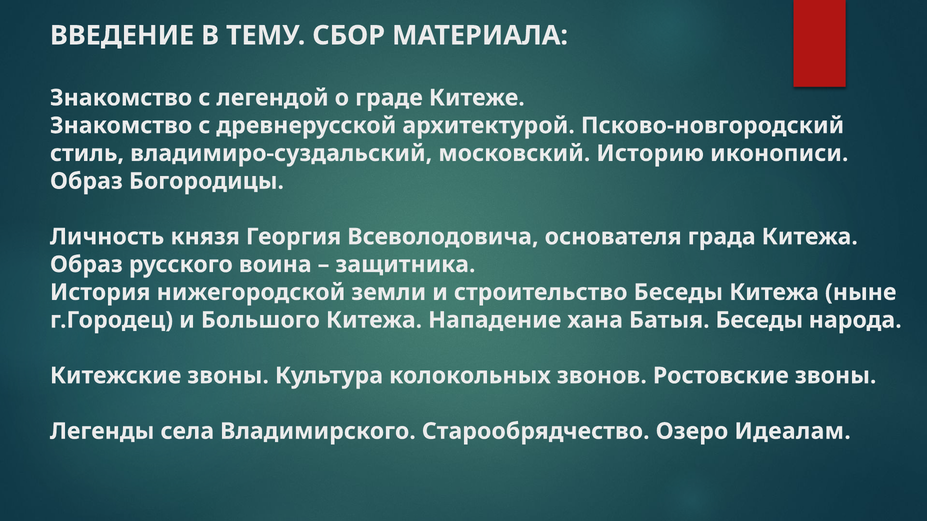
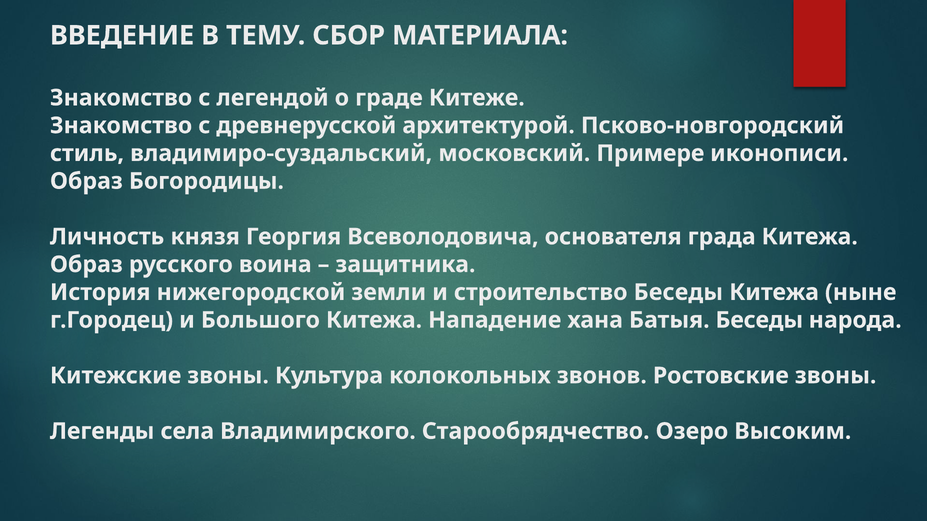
Историю: Историю -> Примере
Идеалам: Идеалам -> Высоким
